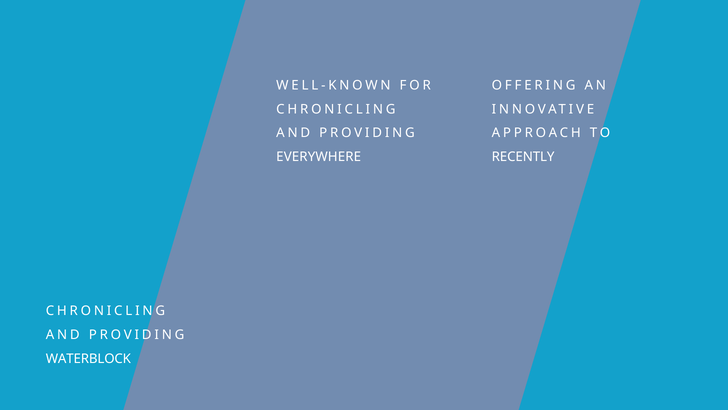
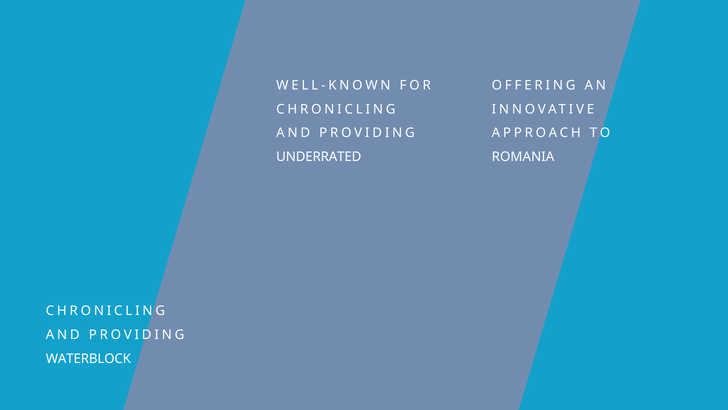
EVERYWHERE: EVERYWHERE -> UNDERRATED
RECENTLY: RECENTLY -> ROMANIA
